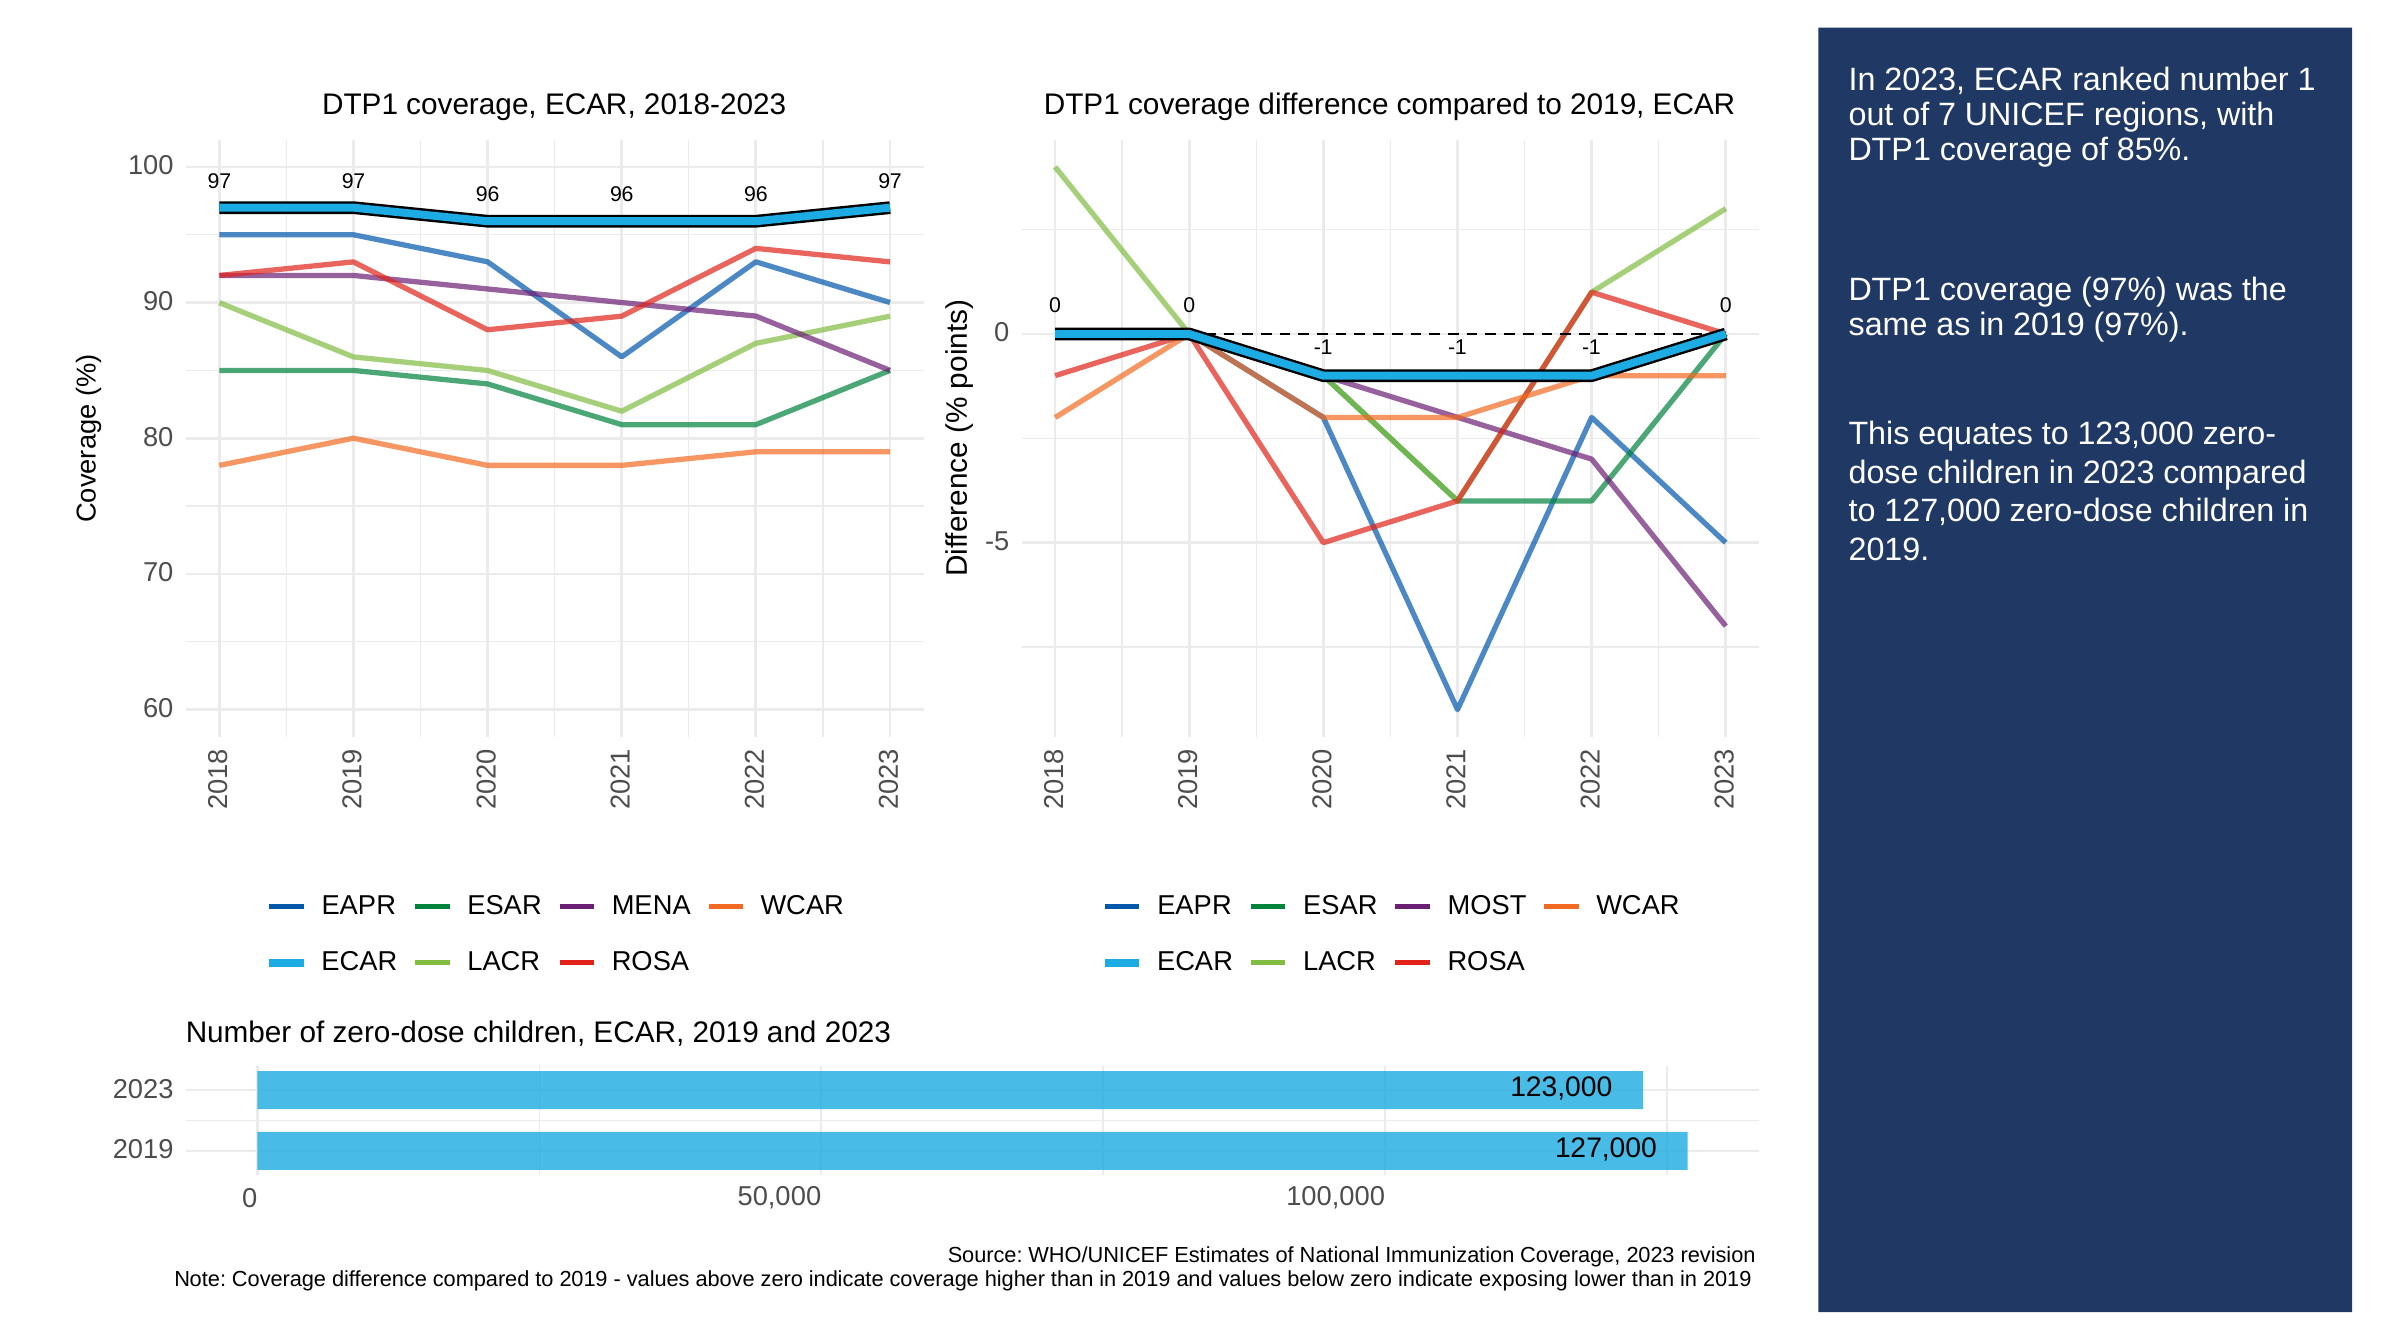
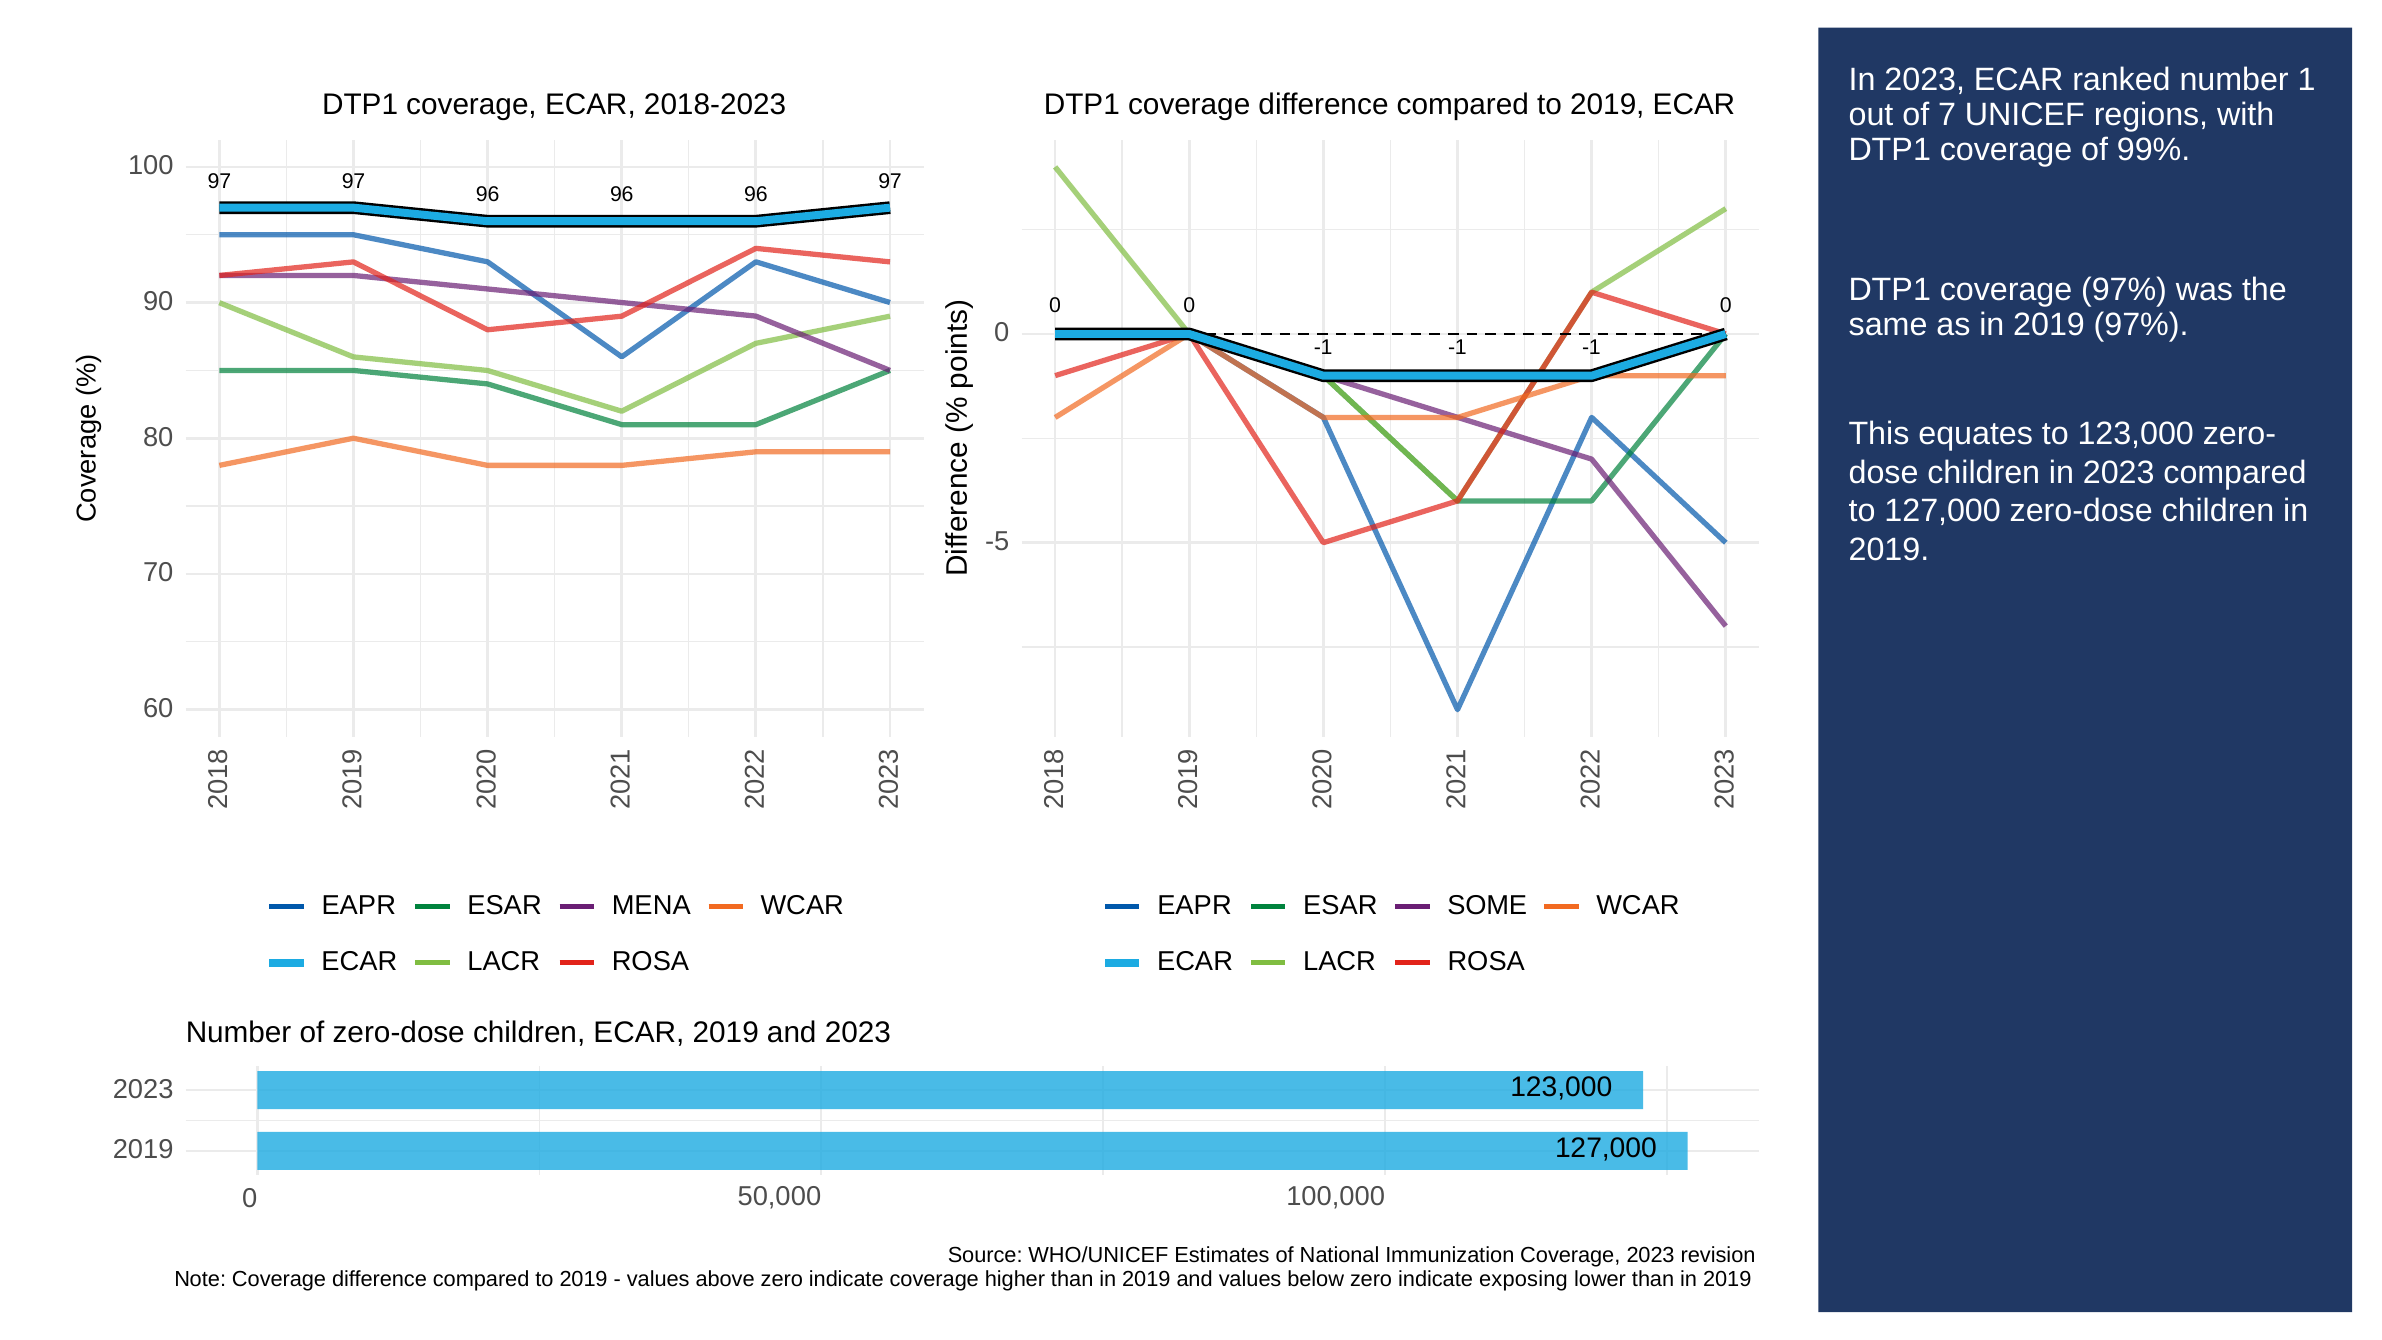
85%: 85% -> 99%
MOST: MOST -> SOME
